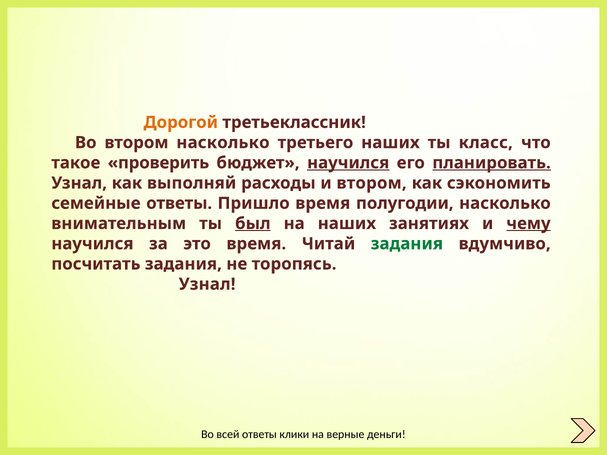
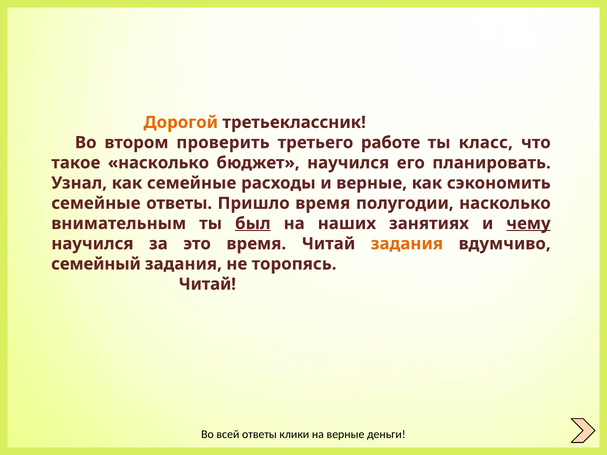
втором насколько: насколько -> проверить
третьего наших: наших -> работе
такое проверить: проверить -> насколько
научился at (348, 163) underline: present -> none
планировать underline: present -> none
как выполняй: выполняй -> семейные
и втором: втором -> верные
задания at (407, 244) colour: green -> orange
посчитать: посчитать -> семейный
Узнал at (207, 284): Узнал -> Читай
